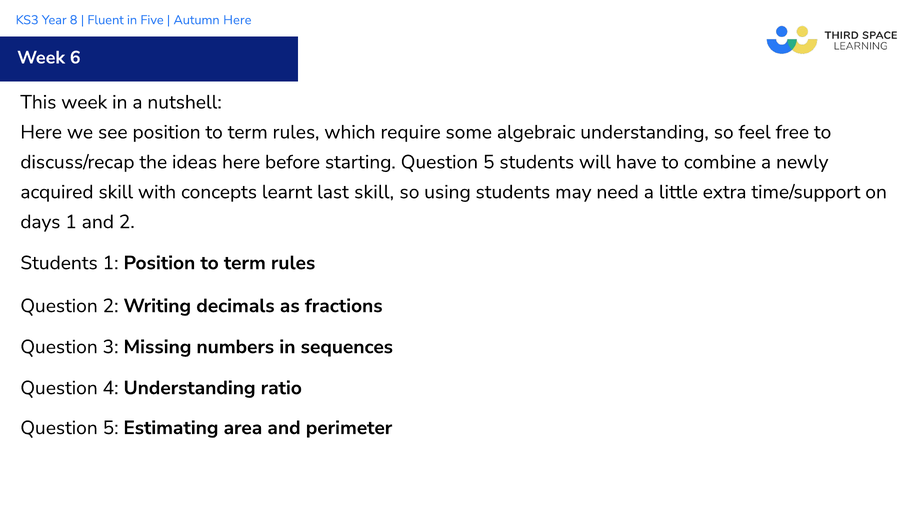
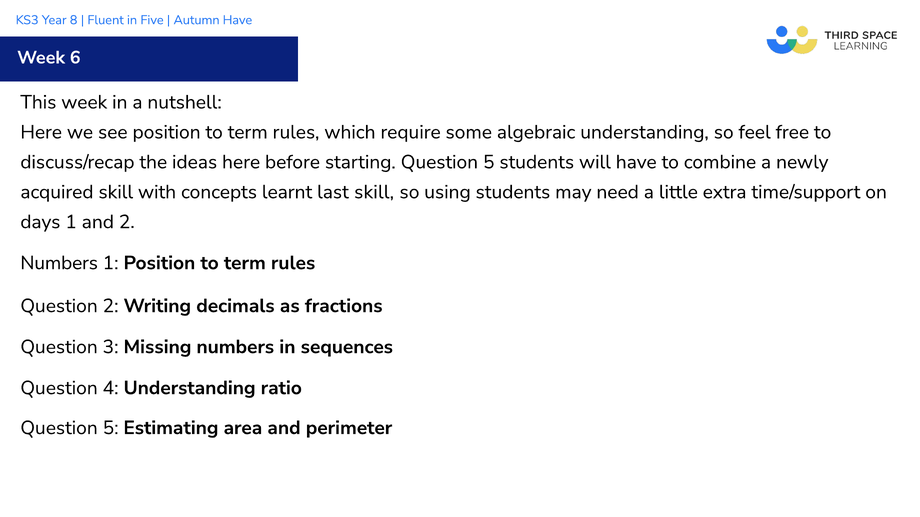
Here at (237, 20): Here -> Have
Students at (59, 263): Students -> Numbers
